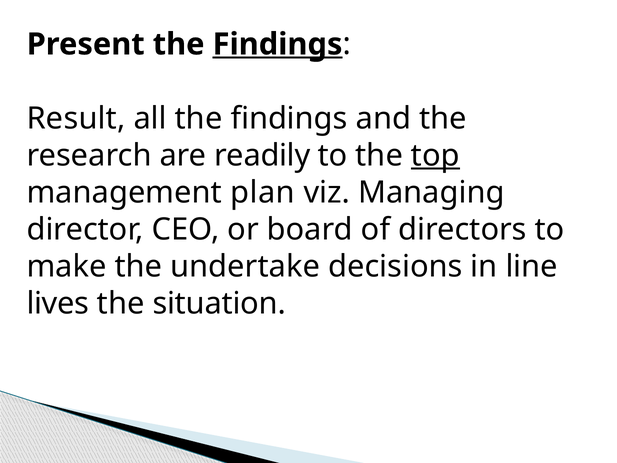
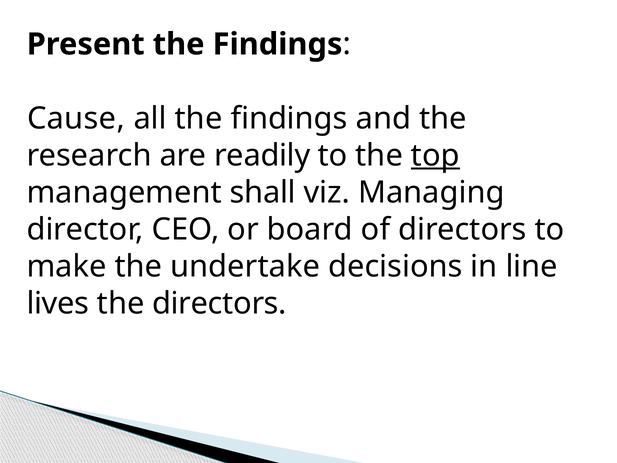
Findings at (277, 44) underline: present -> none
Result: Result -> Cause
plan: plan -> shall
the situation: situation -> directors
